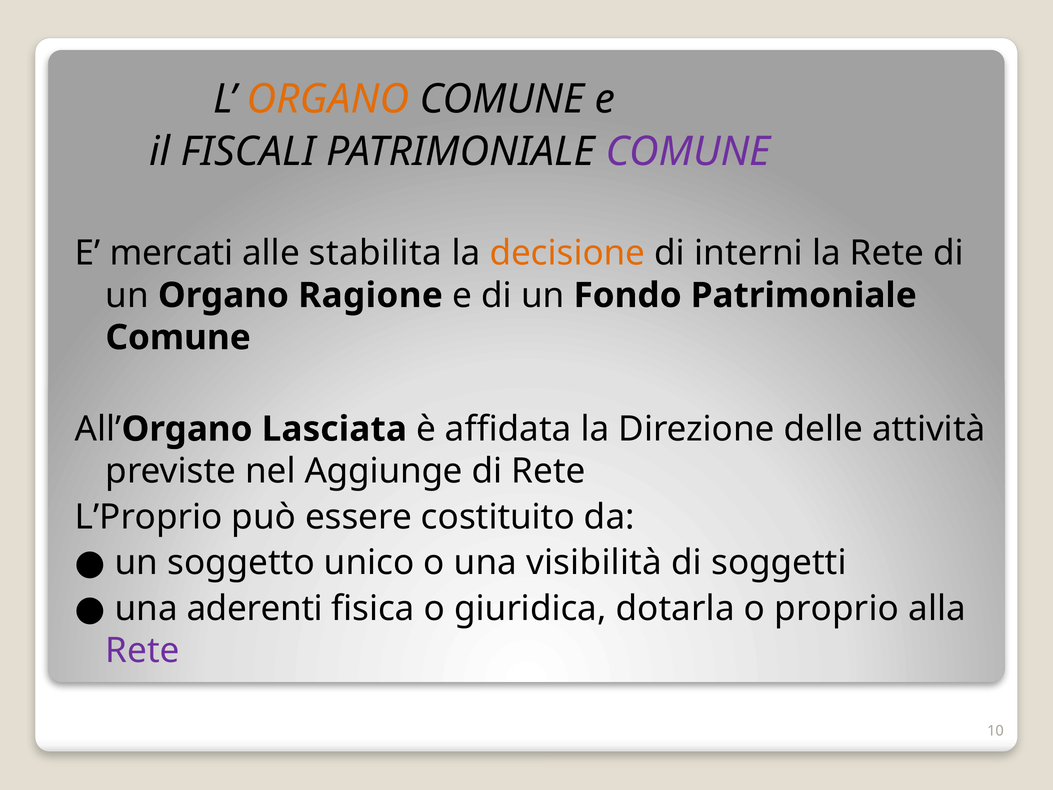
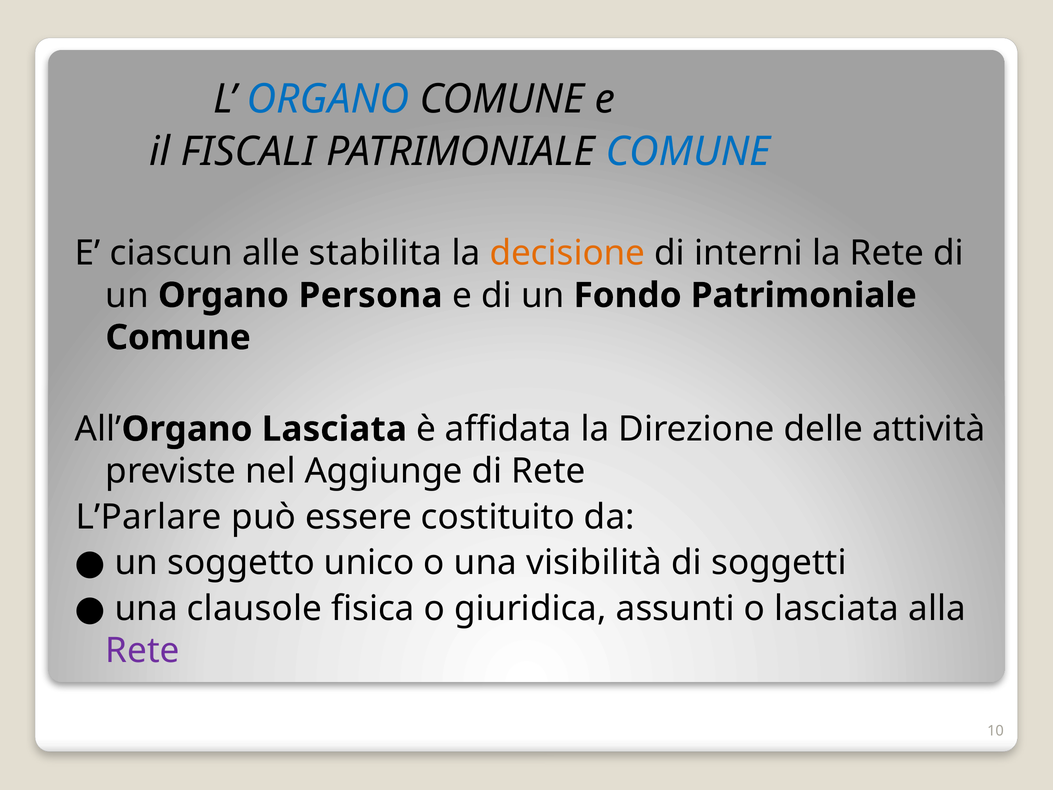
ORGANO at (328, 99) colour: orange -> blue
COMUNE at (688, 152) colour: purple -> blue
mercati: mercati -> ciascun
Ragione: Ragione -> Persona
L’Proprio: L’Proprio -> L’Parlare
aderenti: aderenti -> clausole
dotarla: dotarla -> assunti
o proprio: proprio -> lasciata
